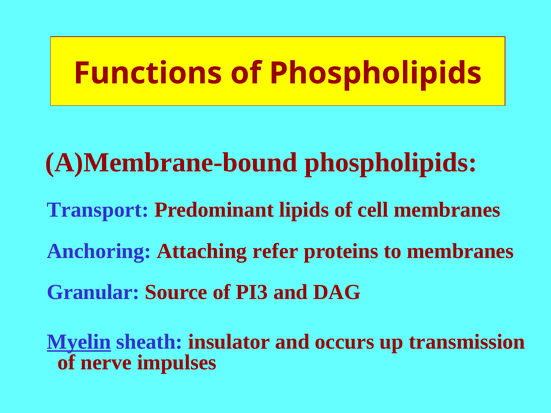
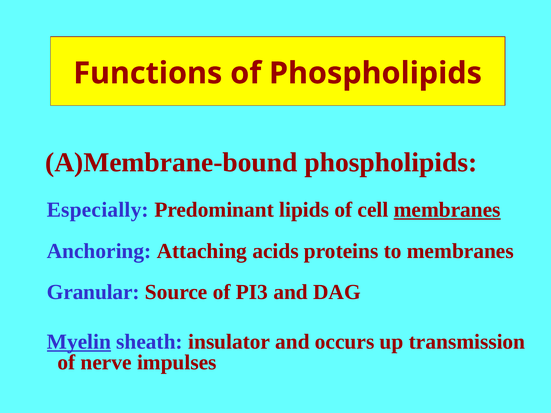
Transport: Transport -> Especially
membranes at (447, 210) underline: none -> present
refer: refer -> acids
